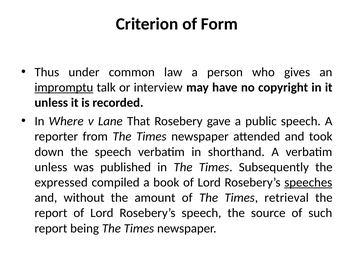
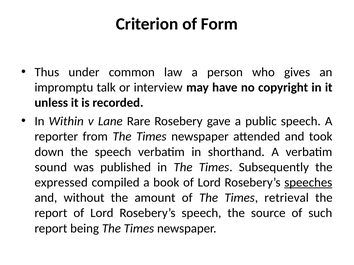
impromptu underline: present -> none
Where: Where -> Within
That: That -> Rare
unless at (51, 167): unless -> sound
